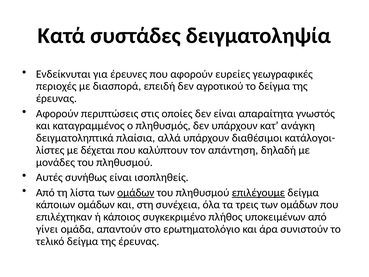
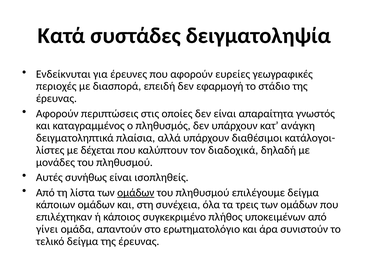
αγροτικού: αγροτικού -> εφαρμογή
το δείγμα: δείγμα -> στάδιο
απάντηση: απάντηση -> διαδοχικά
επιλέγουμε underline: present -> none
